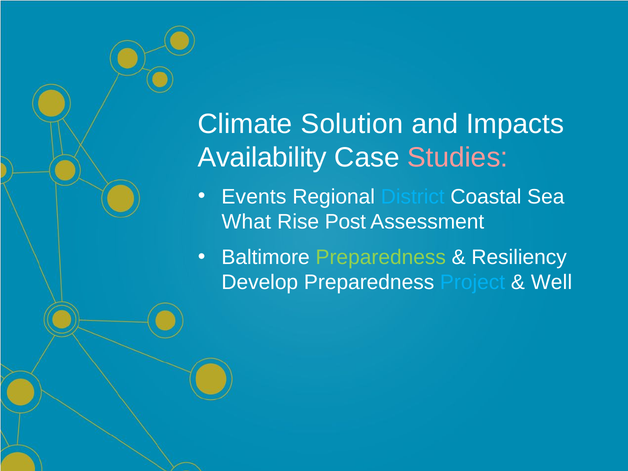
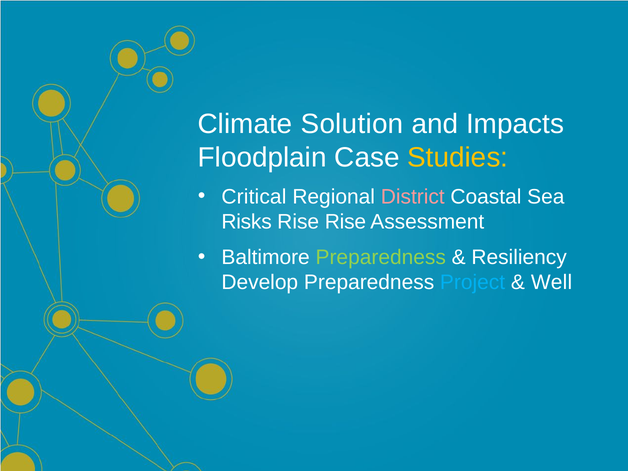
Availability: Availability -> Floodplain
Studies colour: pink -> yellow
Events: Events -> Critical
District colour: light blue -> pink
What: What -> Risks
Rise Post: Post -> Rise
